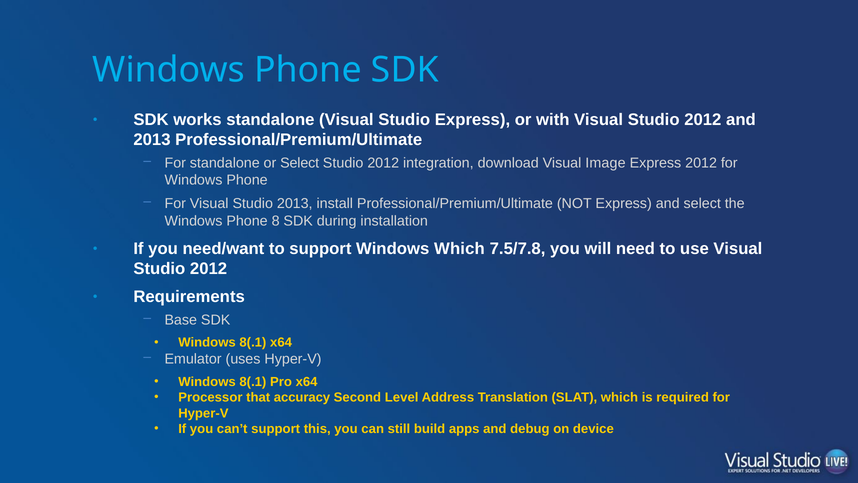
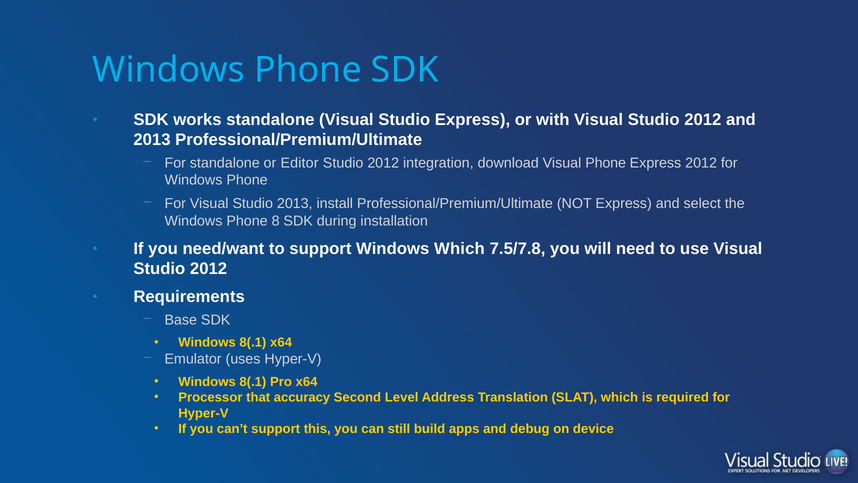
or Select: Select -> Editor
Visual Image: Image -> Phone
